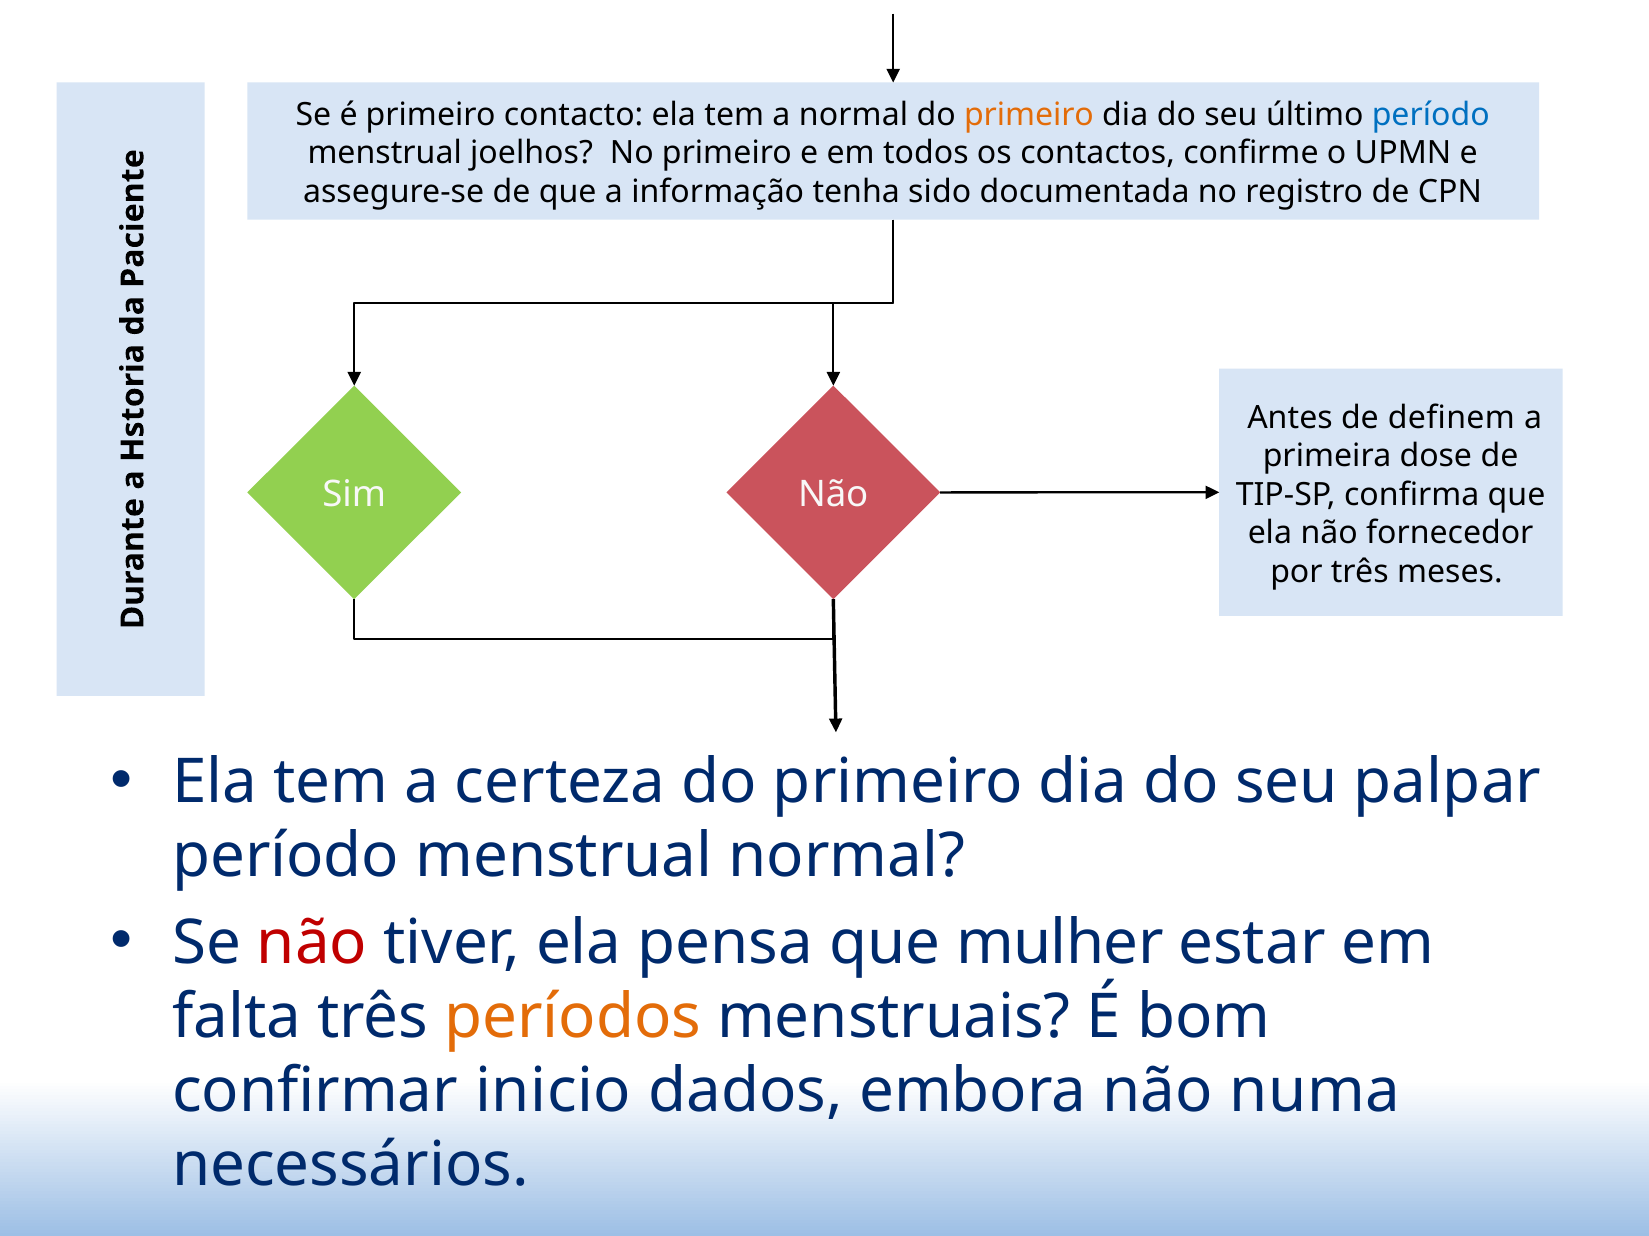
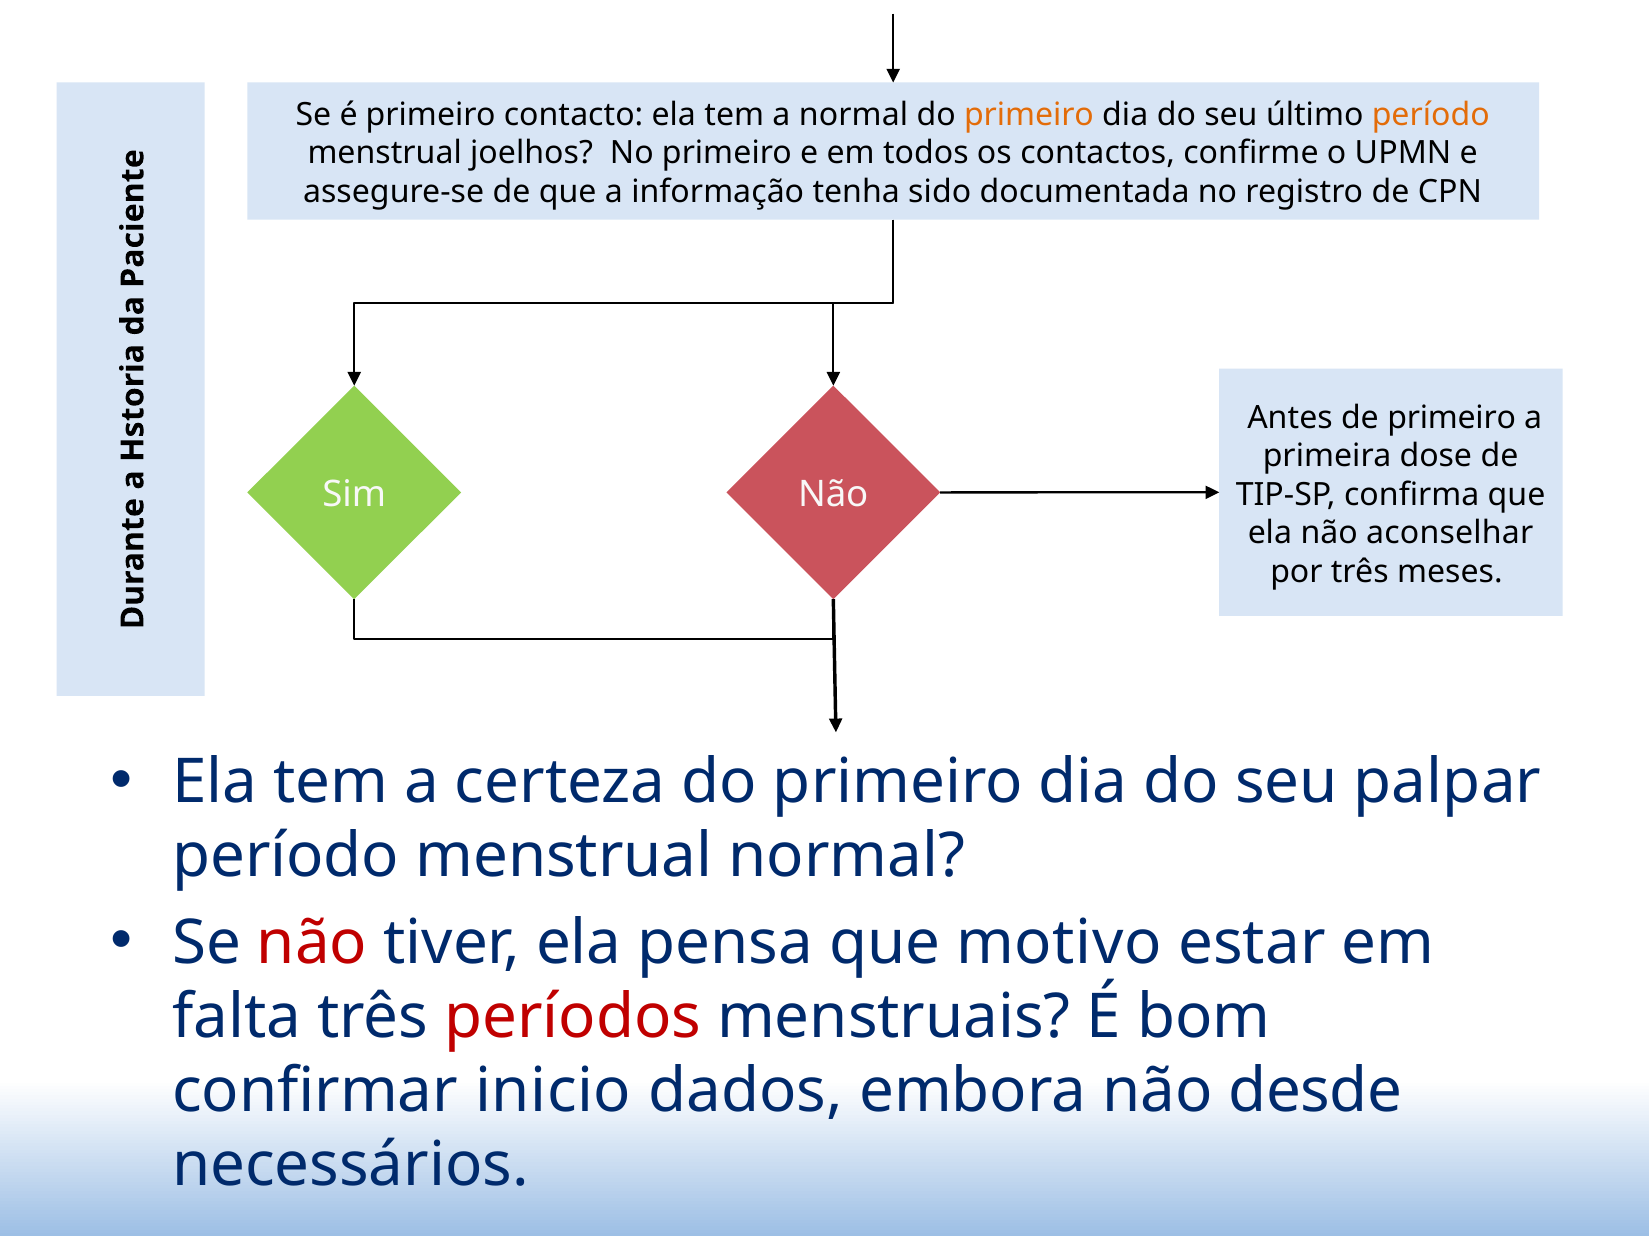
período at (1431, 115) colour: blue -> orange
de definem: definem -> primeiro
fornecedor: fornecedor -> aconselhar
mulher: mulher -> motivo
períodos colour: orange -> red
numa: numa -> desde
